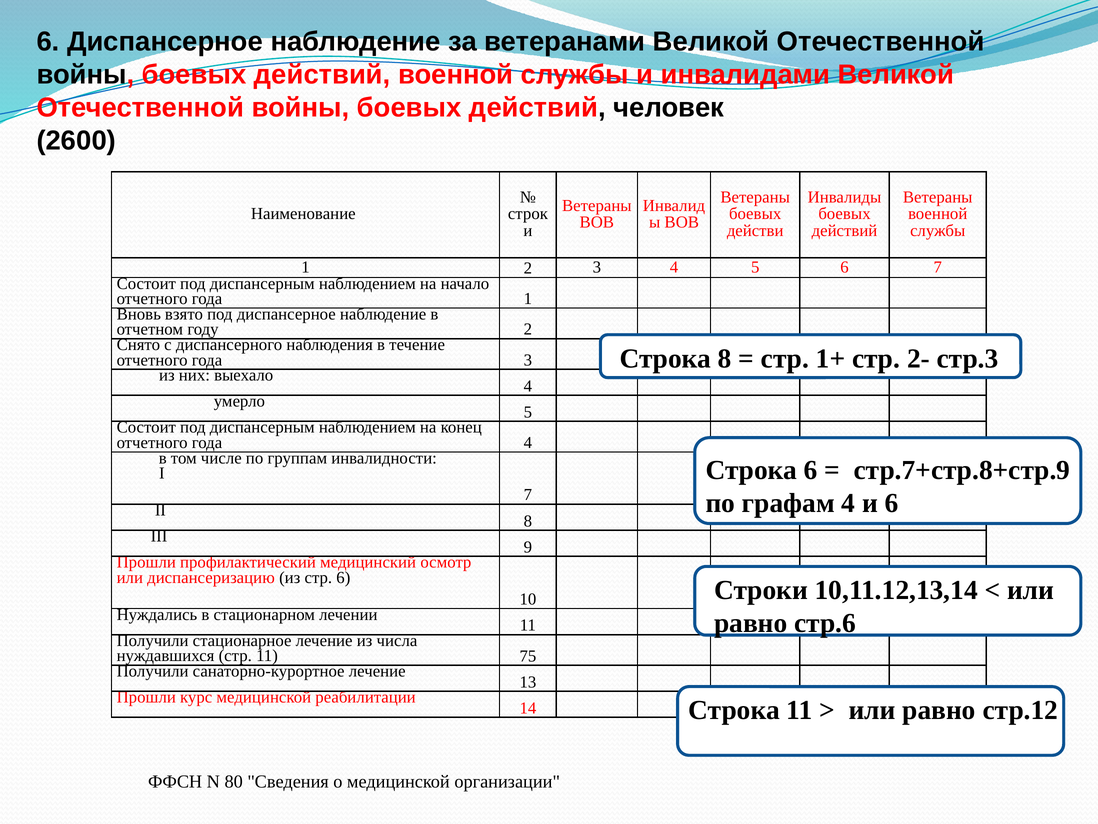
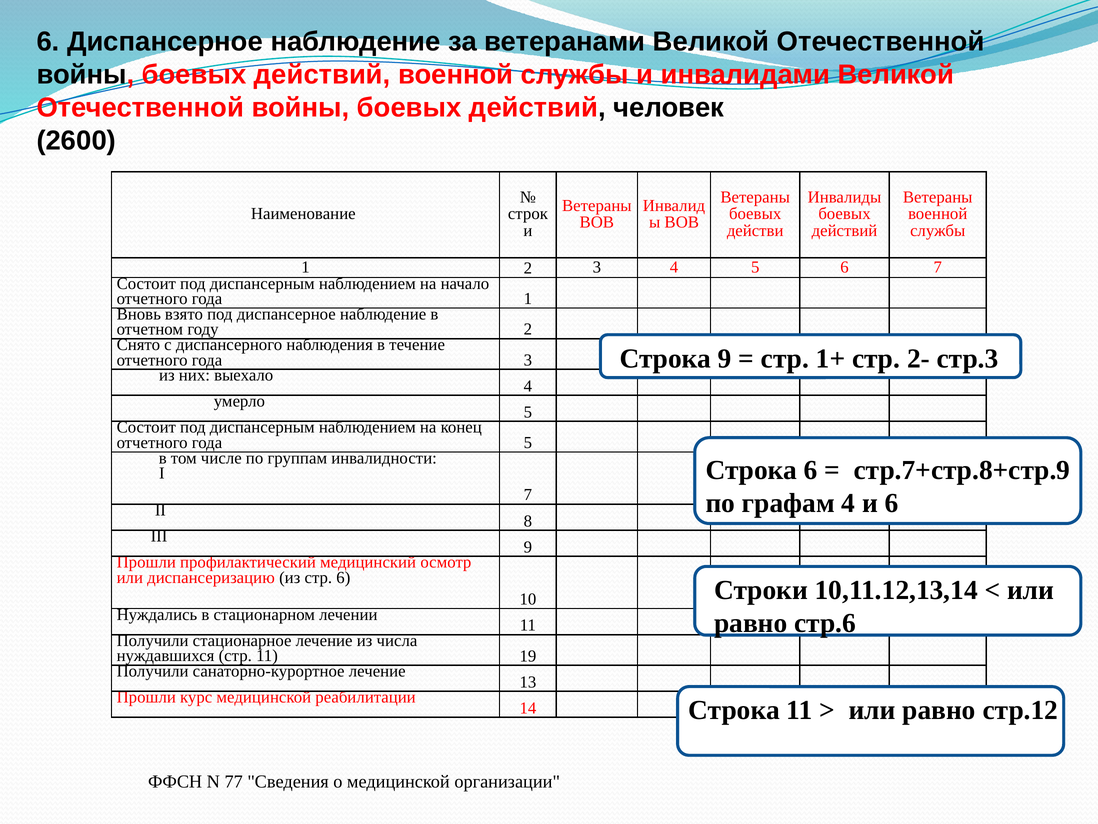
Строка 8: 8 -> 9
года 4: 4 -> 5
75: 75 -> 19
80: 80 -> 77
